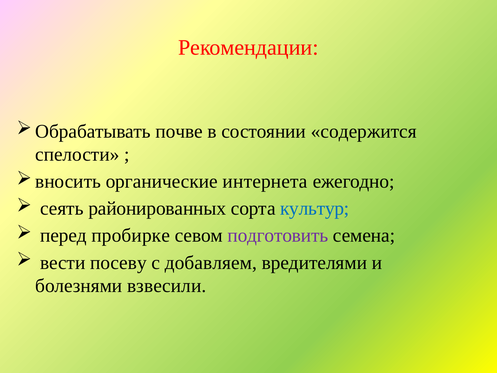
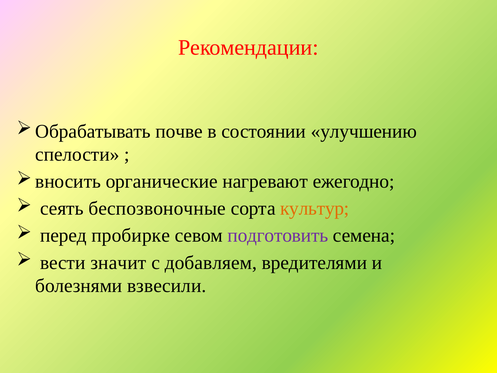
содержится: содержится -> улучшению
интернета: интернета -> нагревают
районированных: районированных -> беспозвоночные
культур colour: blue -> orange
посеву: посеву -> значит
